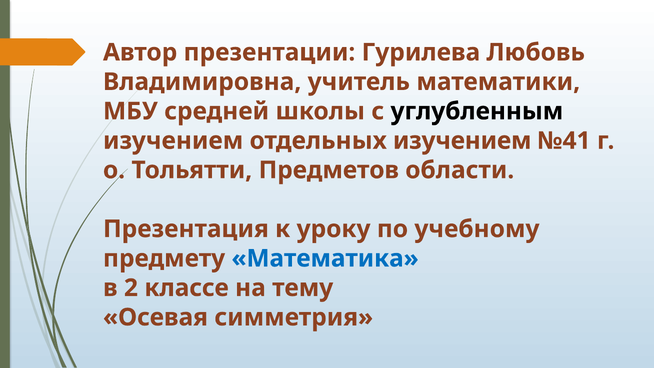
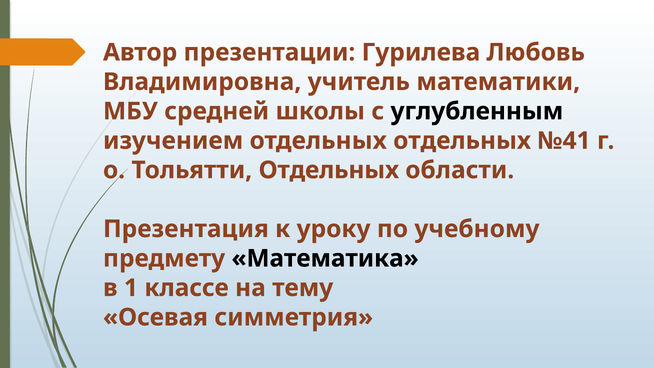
отдельных изучением: изучением -> отдельных
Тольятти Предметов: Предметов -> Отдельных
Математика colour: blue -> black
2: 2 -> 1
